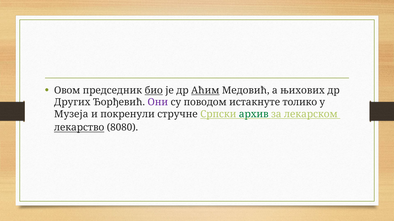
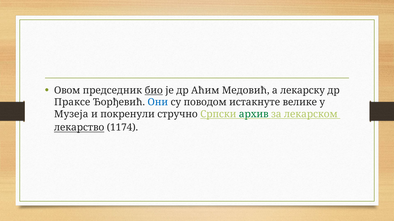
Аћим underline: present -> none
њихових: њихових -> лекарску
Других: Других -> Праксе
Они colour: purple -> blue
толико: толико -> велике
стручне: стручне -> стручно
8080: 8080 -> 1174
